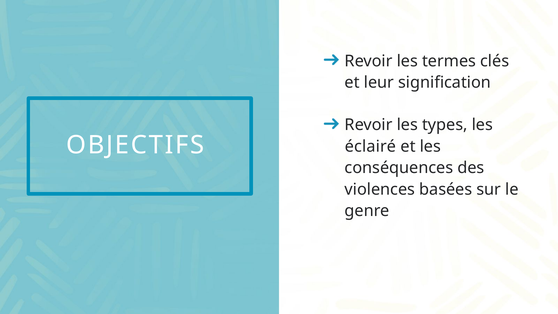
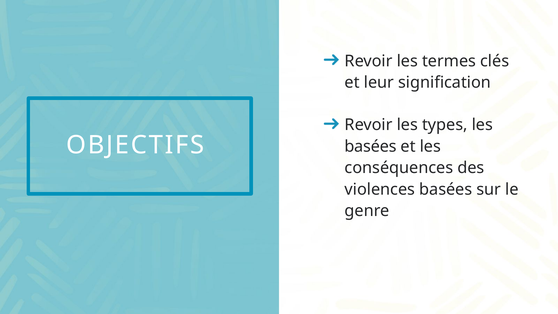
éclairé at (370, 146): éclairé -> basées
